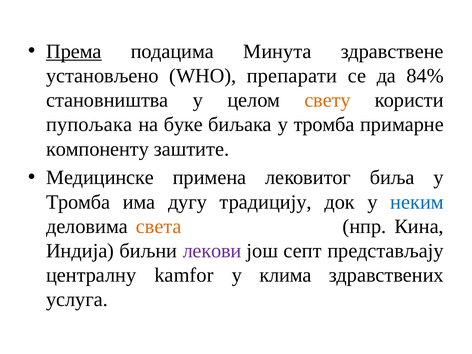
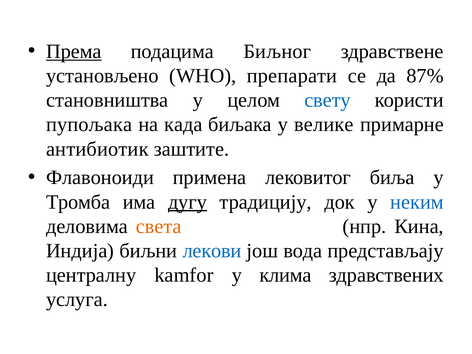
Минута: Минута -> Биљног
84%: 84% -> 87%
свету colour: orange -> blue
буке: буке -> када
биљака у тромба: тромба -> велике
компоненту: компоненту -> антибиотик
Медицинске: Медицинске -> Флавоноиди
дугу underline: none -> present
лекови colour: purple -> blue
септ: септ -> вода
